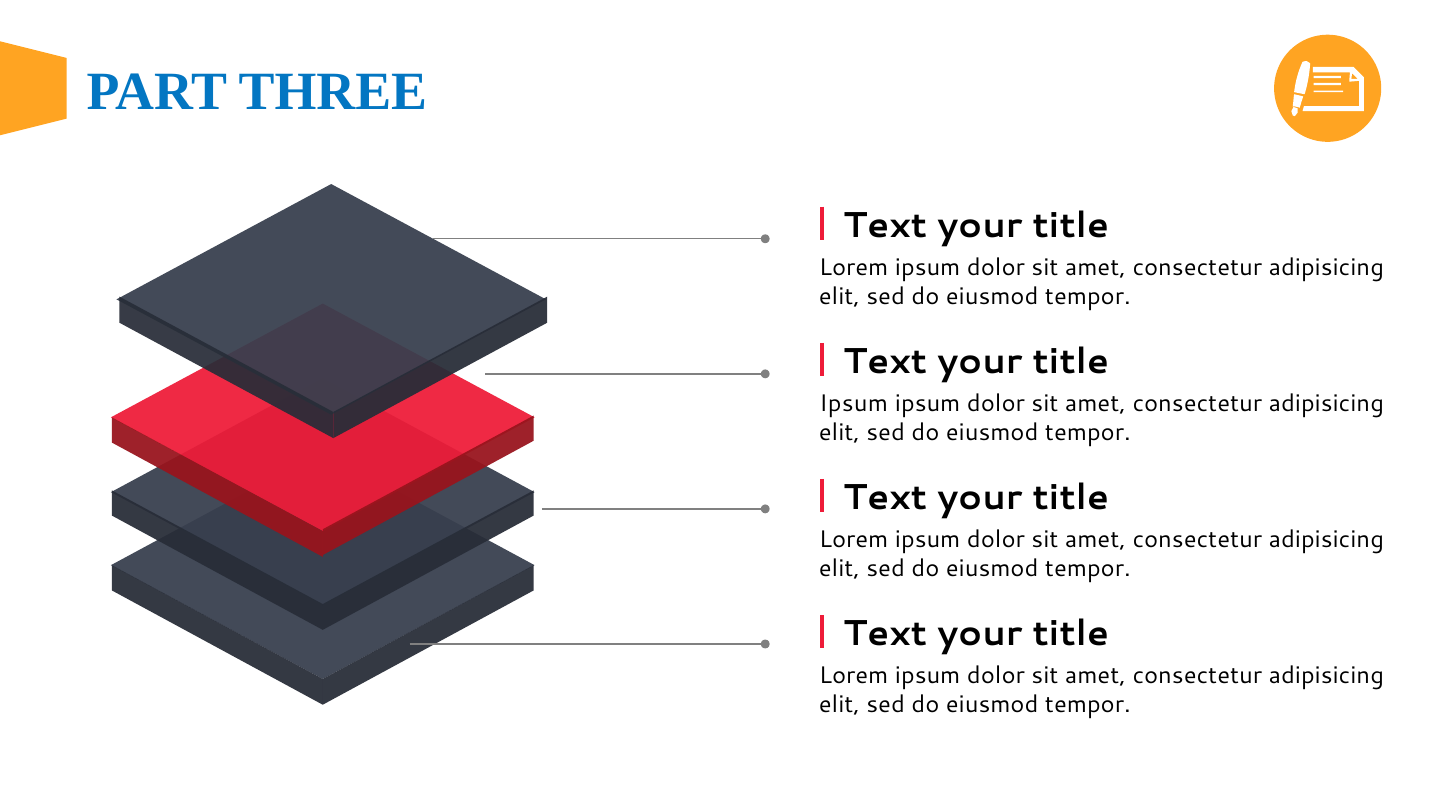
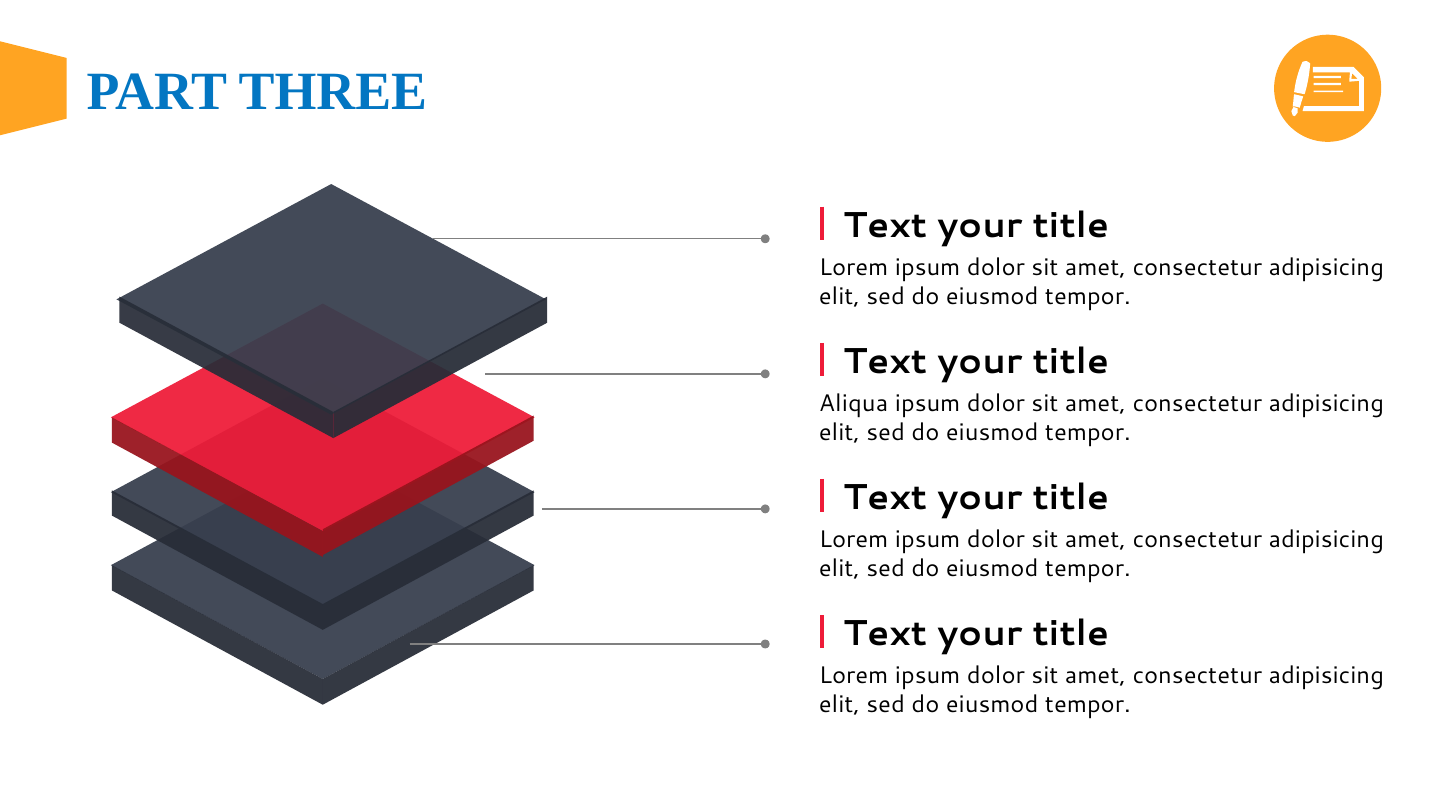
Ipsum at (854, 403): Ipsum -> Aliqua
